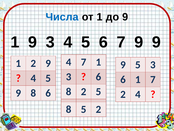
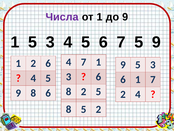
Числа colour: blue -> purple
1 9: 9 -> 5
6 7 9: 9 -> 5
2 9: 9 -> 6
